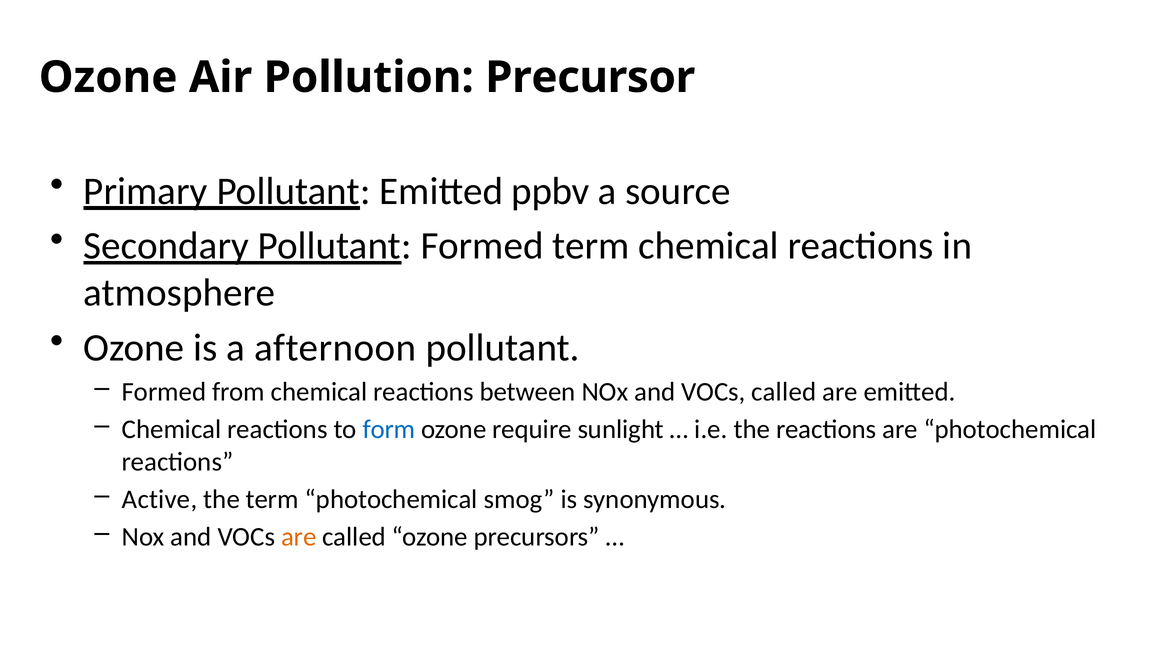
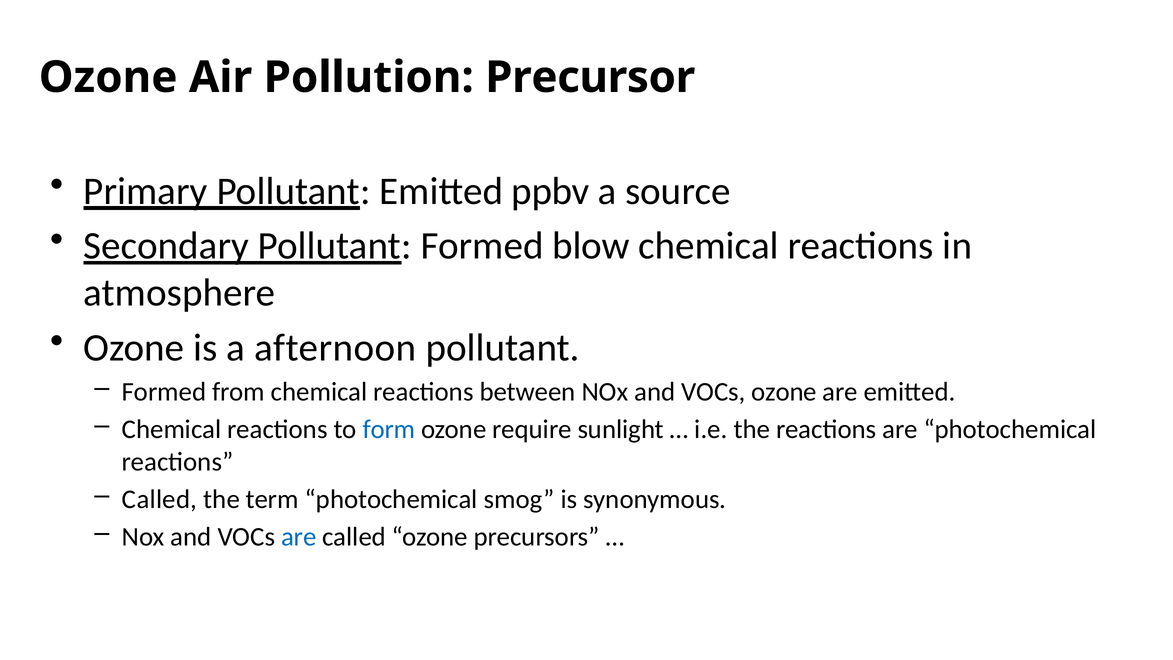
Formed term: term -> blow
VOCs called: called -> ozone
Active at (160, 499): Active -> Called
are at (299, 537) colour: orange -> blue
